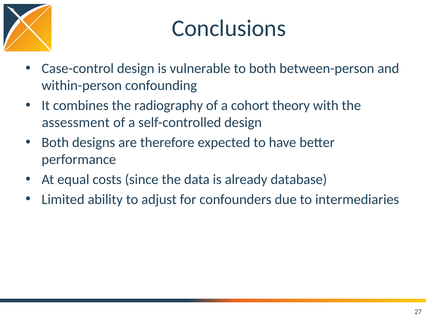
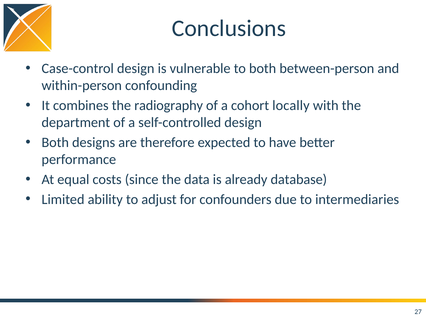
theory: theory -> locally
assessment: assessment -> department
